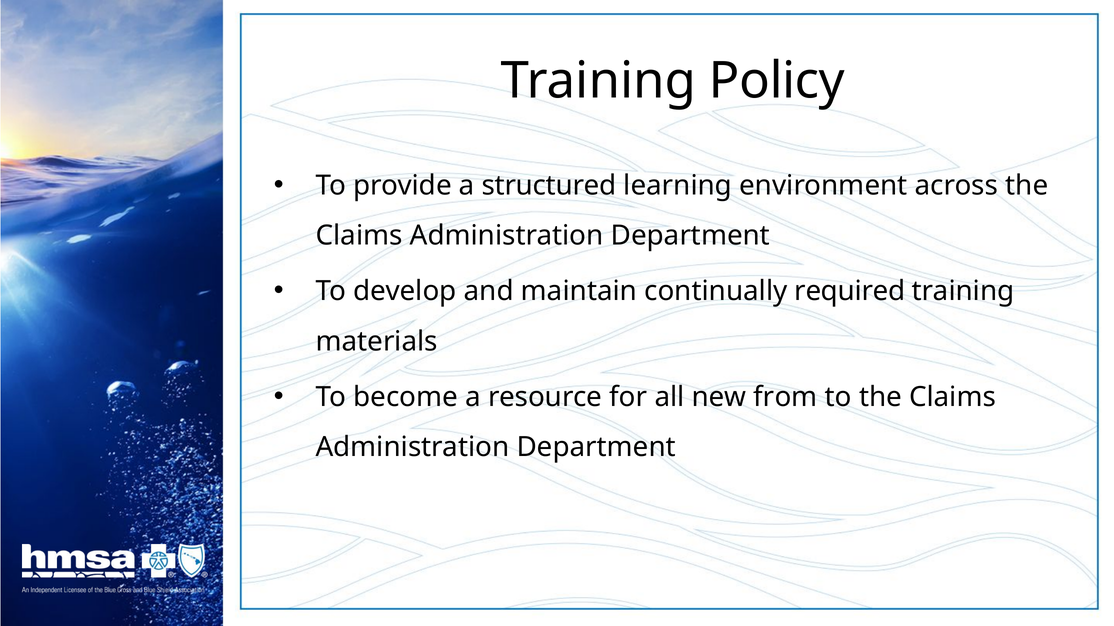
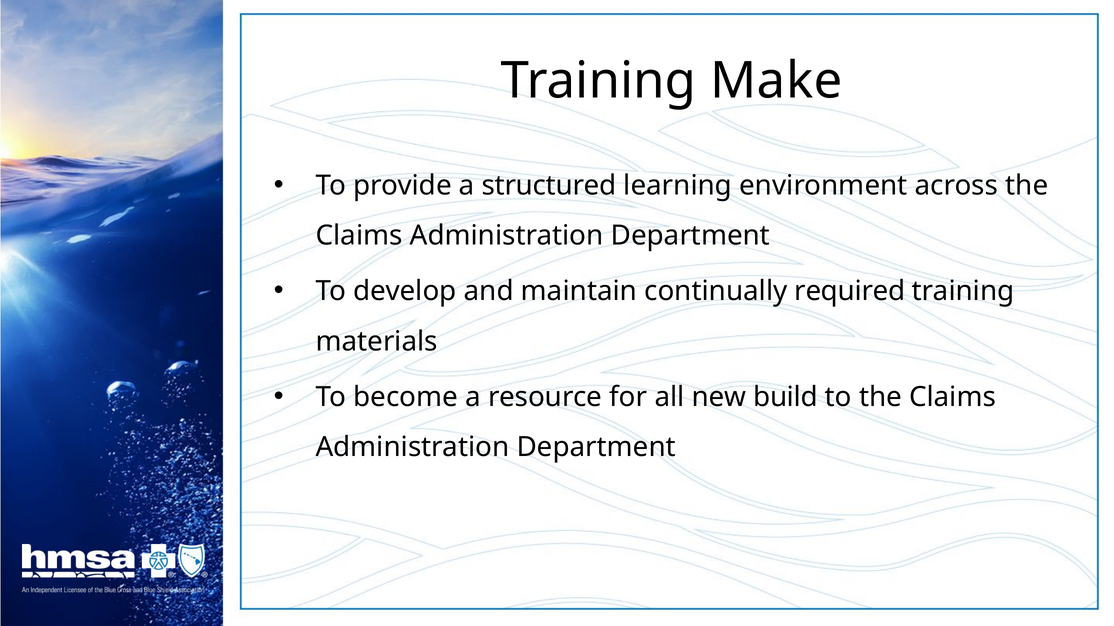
Policy: Policy -> Make
from: from -> build
